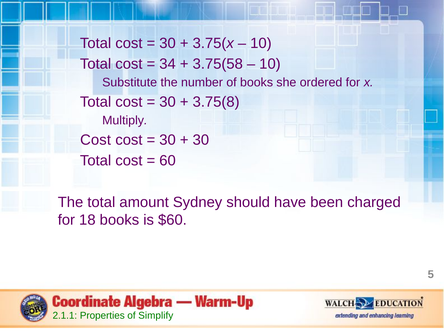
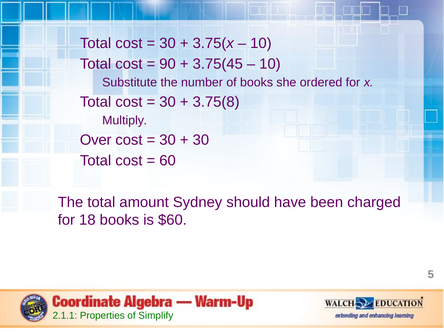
34: 34 -> 90
3.75(58: 3.75(58 -> 3.75(45
Cost at (96, 140): Cost -> Over
